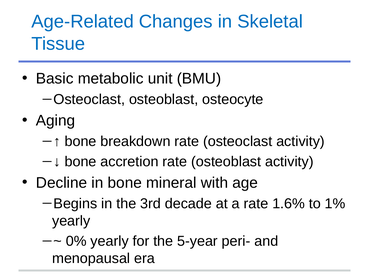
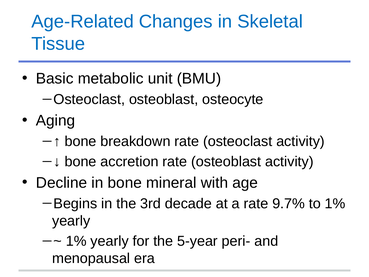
1.6%: 1.6% -> 9.7%
0% at (76, 241): 0% -> 1%
